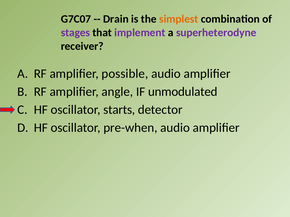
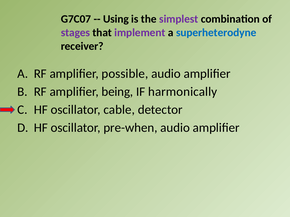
Drain: Drain -> Using
simplest colour: orange -> purple
superheterodyne colour: purple -> blue
angle: angle -> being
unmodulated: unmodulated -> harmonically
starts: starts -> cable
